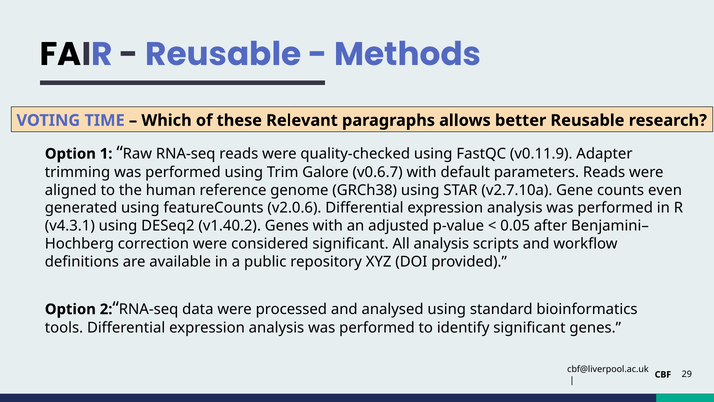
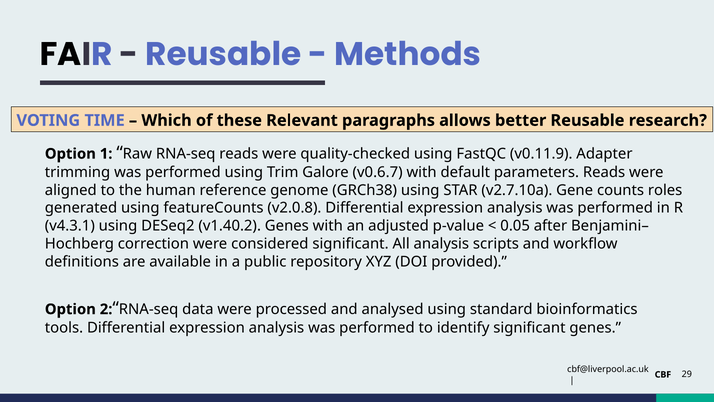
even: even -> roles
v2.0.6: v2.0.6 -> v2.0.8
